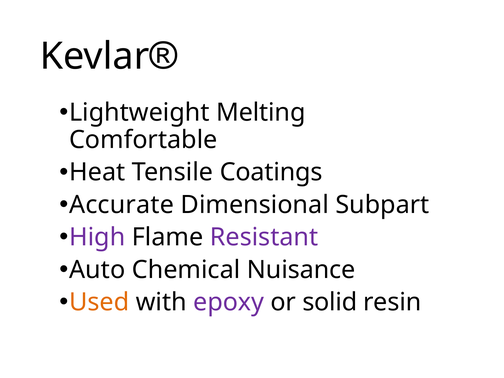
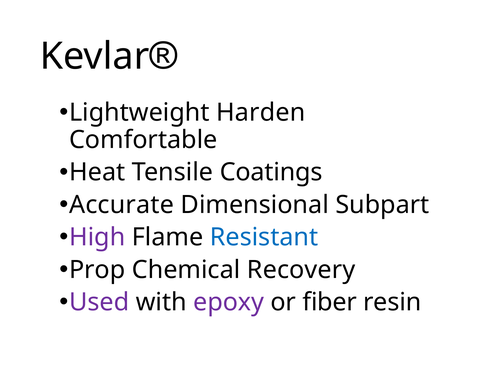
Melting: Melting -> Harden
Resistant colour: purple -> blue
Auto: Auto -> Prop
Nuisance: Nuisance -> Recovery
Used colour: orange -> purple
solid: solid -> fiber
